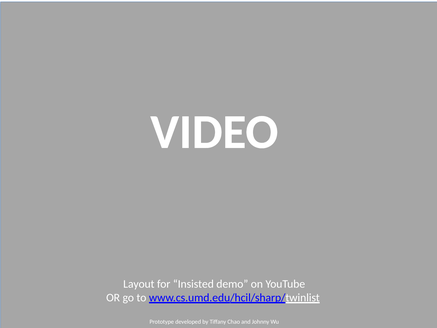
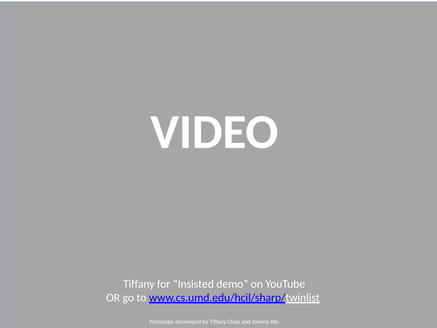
Layout at (139, 284): Layout -> Tiffany
